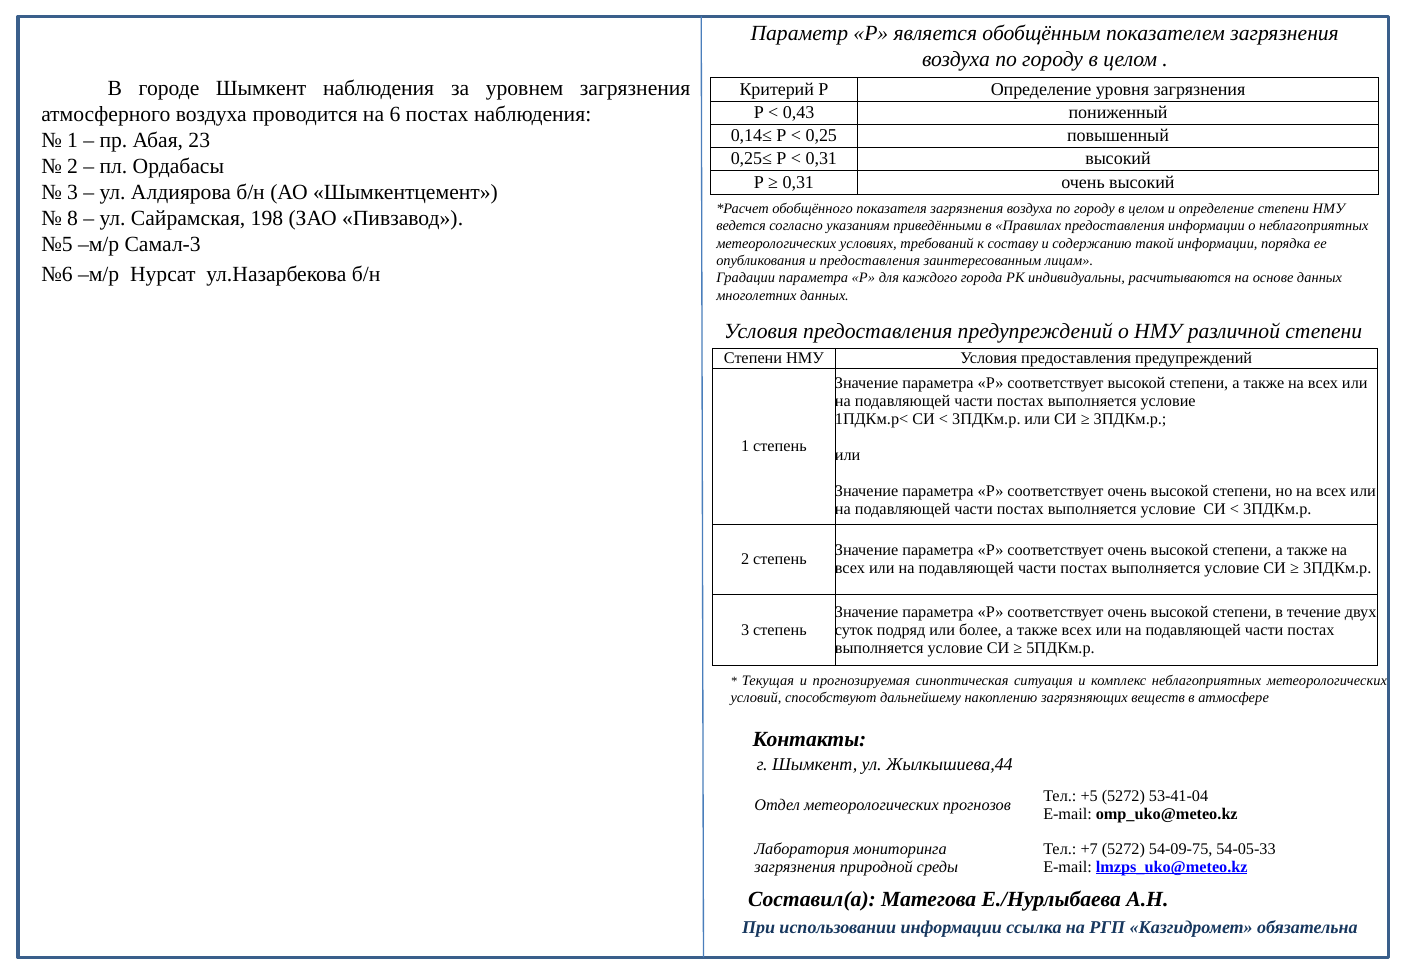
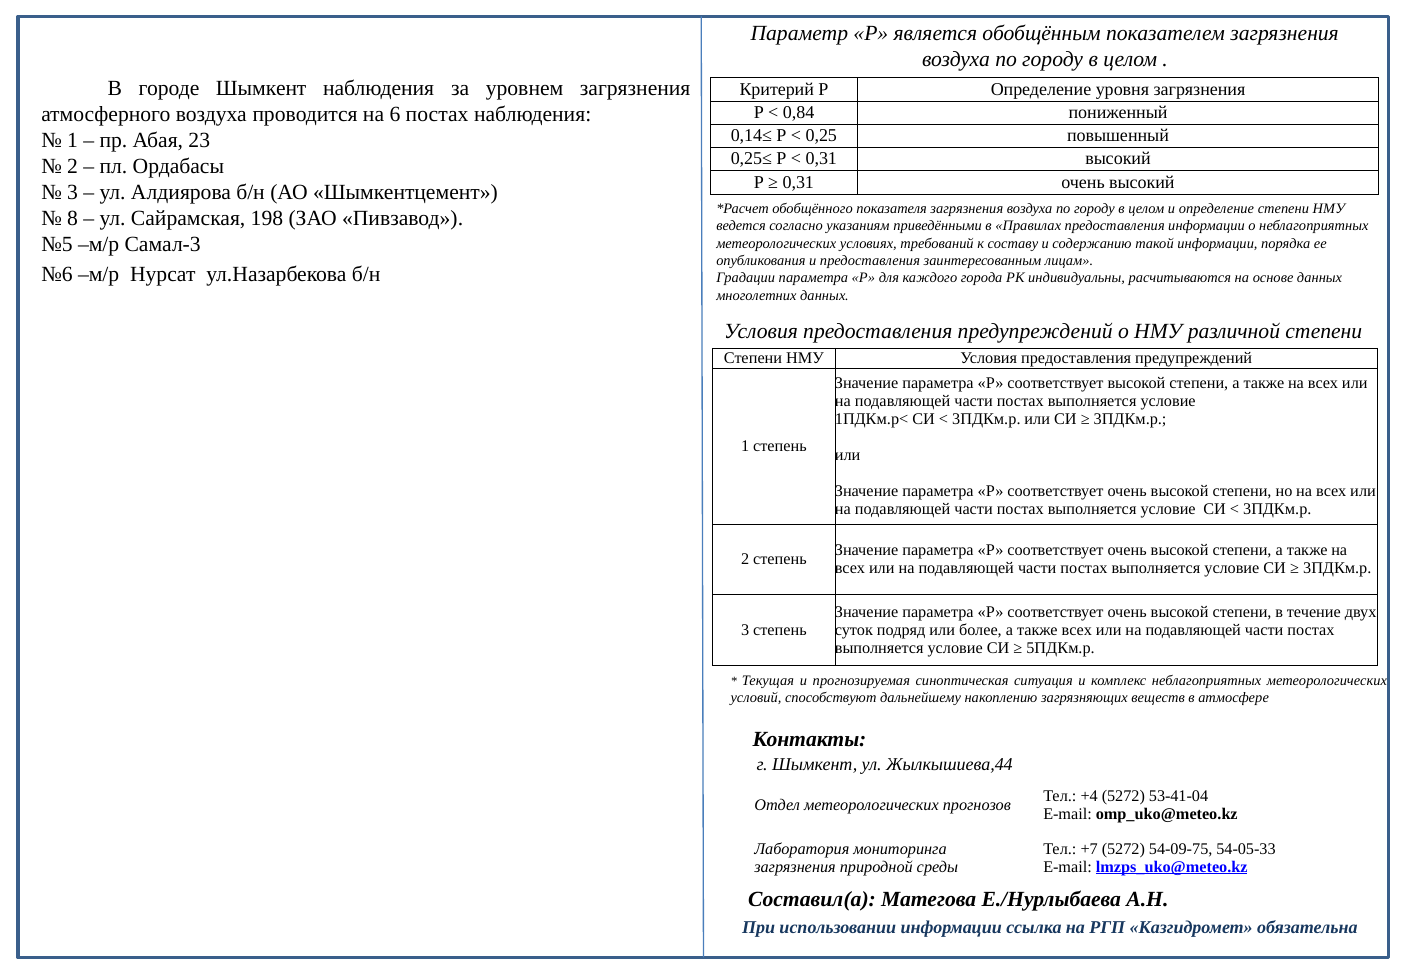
0,43: 0,43 -> 0,84
+5: +5 -> +4
